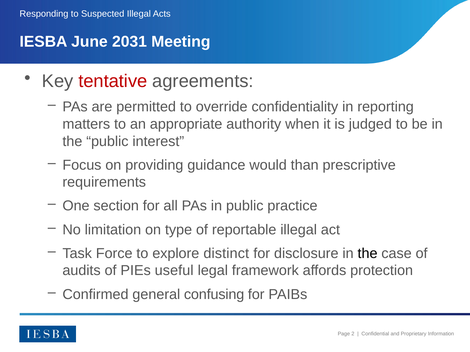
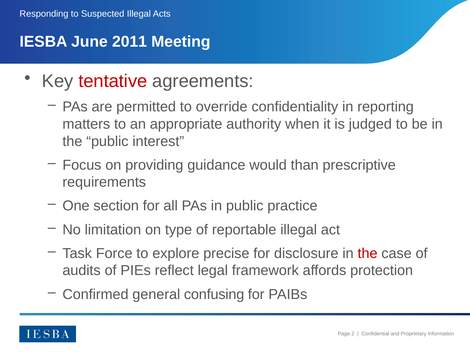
2031: 2031 -> 2011
distinct: distinct -> precise
the at (368, 254) colour: black -> red
useful: useful -> reflect
